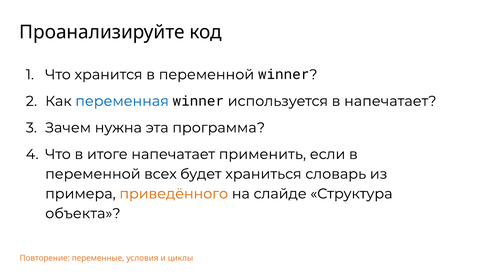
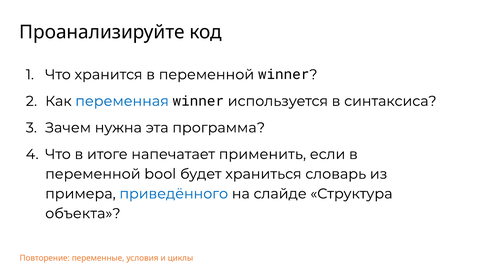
в напечатает: напечатает -> синтаксиса
всех: всех -> bool
приведённого colour: orange -> blue
